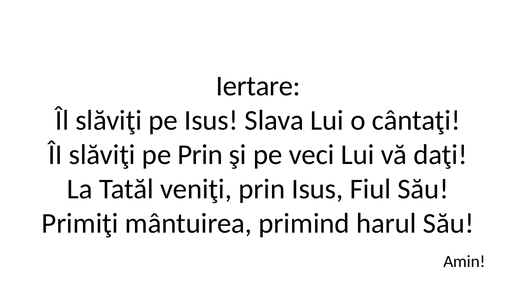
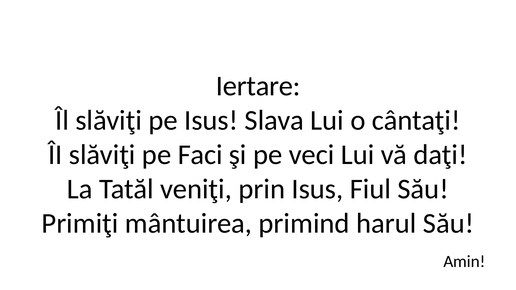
pe Prin: Prin -> Faci
